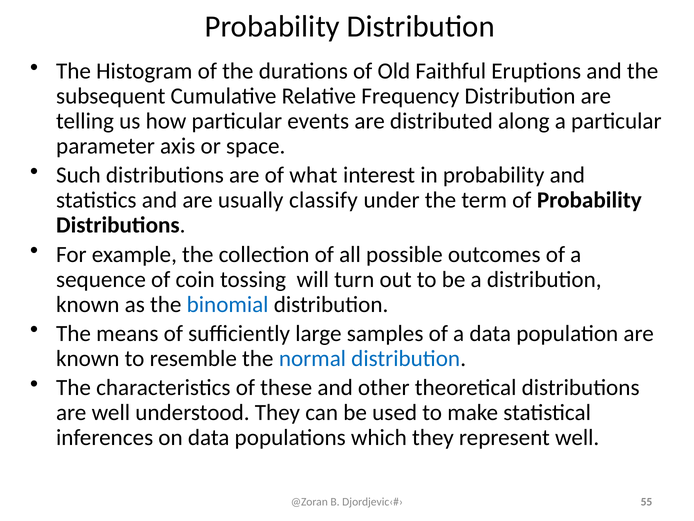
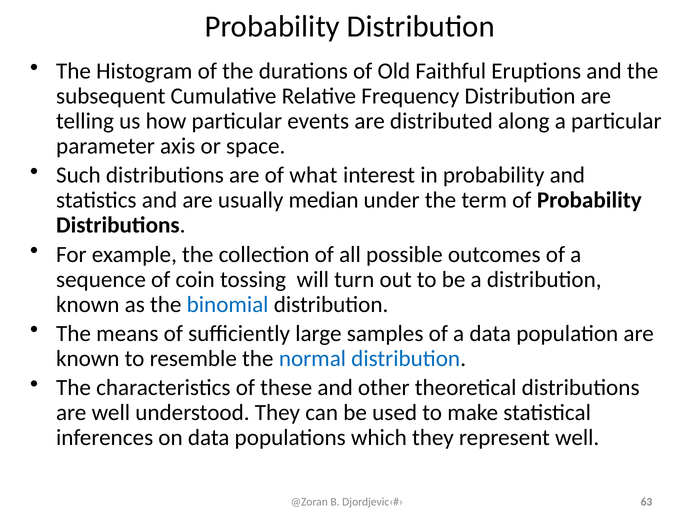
classify: classify -> median
55: 55 -> 63
